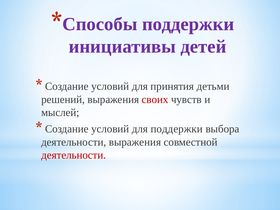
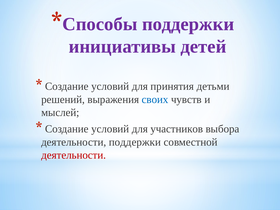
своих colour: red -> blue
для поддержки: поддержки -> участников
деятельности выражения: выражения -> поддержки
